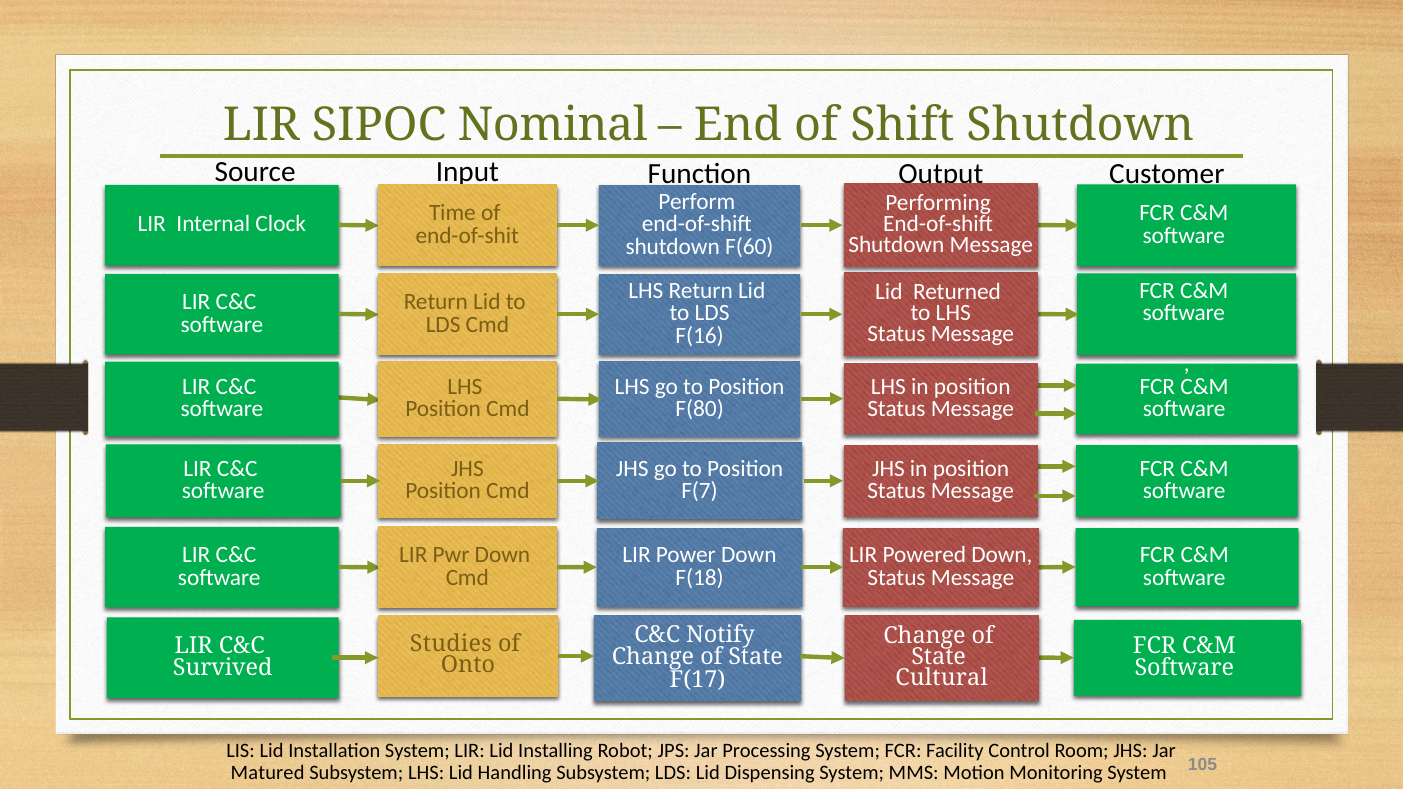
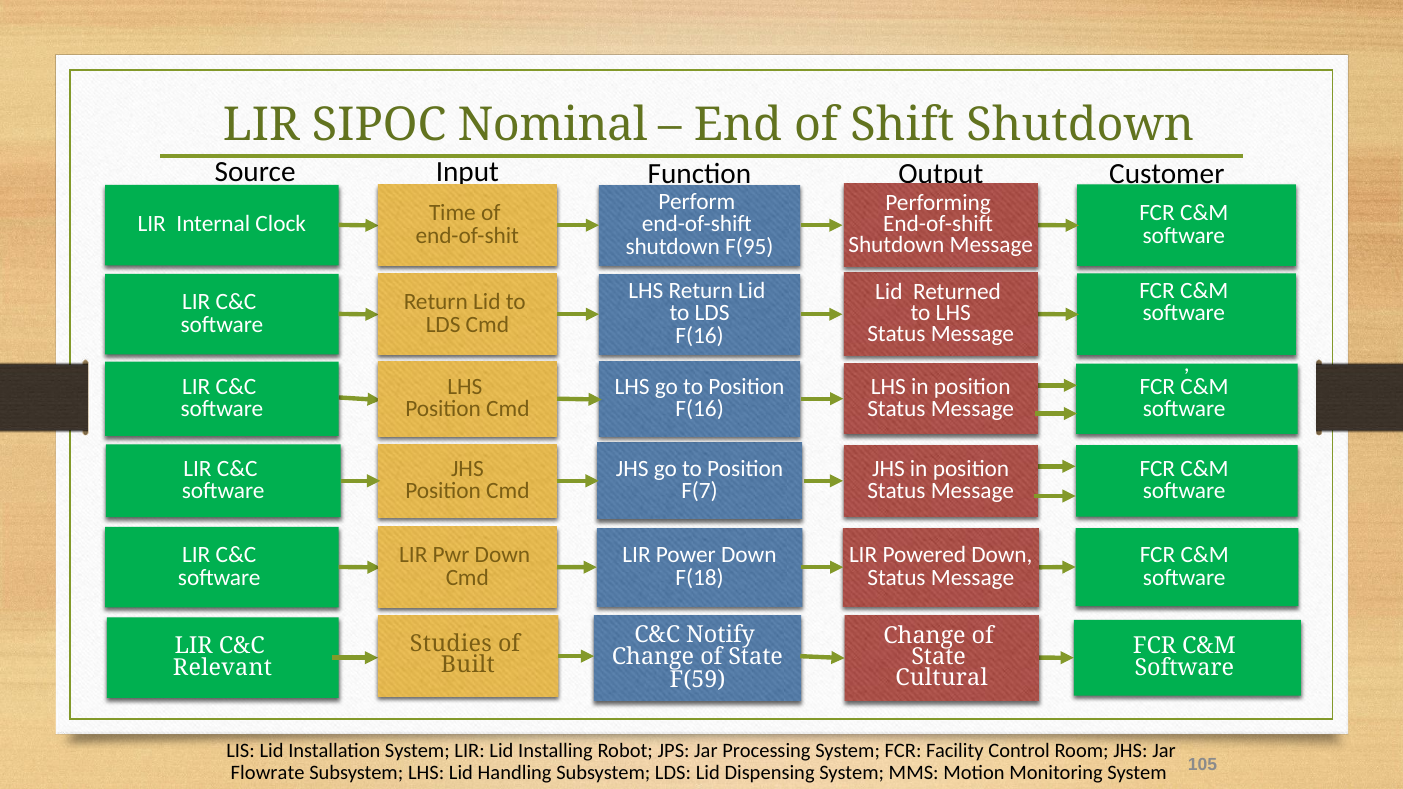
F(60: F(60 -> F(95
F(80 at (700, 409): F(80 -> F(16
Onto: Onto -> Built
Survived: Survived -> Relevant
F(17: F(17 -> F(59
Matured: Matured -> Flowrate
